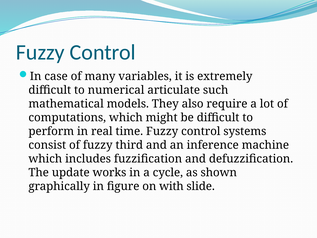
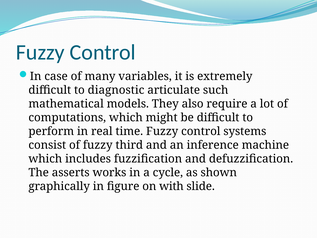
numerical: numerical -> diagnostic
update: update -> asserts
